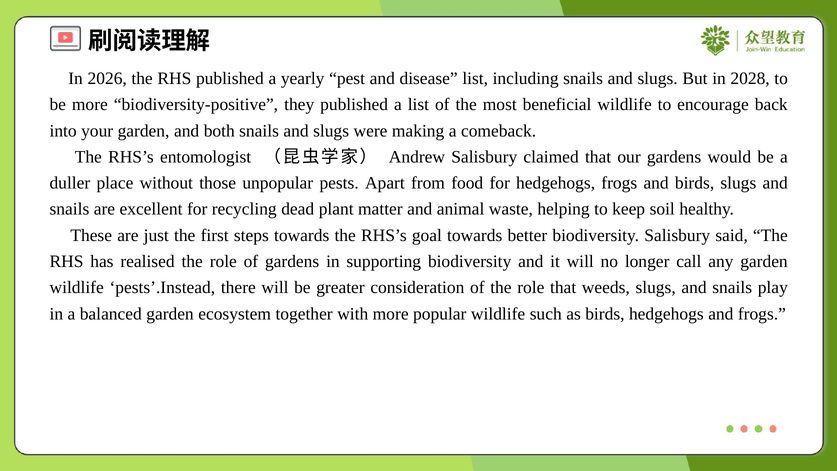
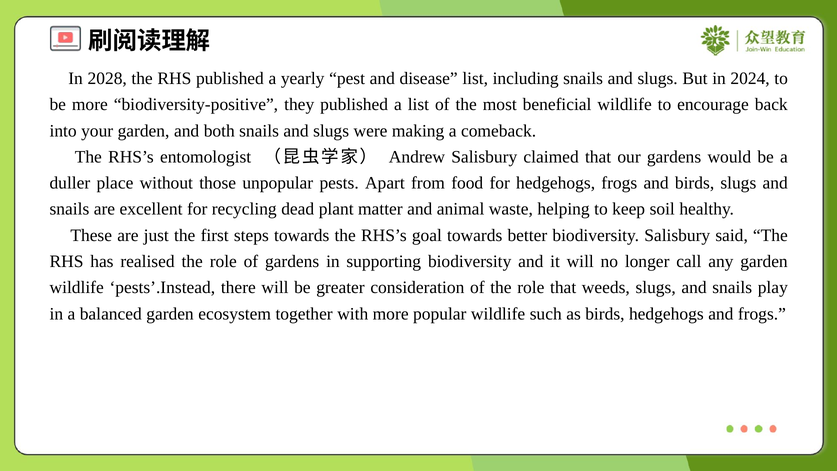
2026: 2026 -> 2028
2028: 2028 -> 2024
